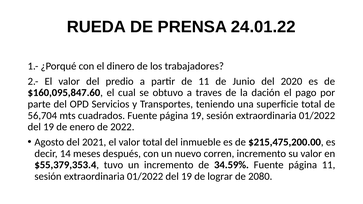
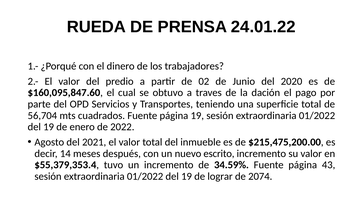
de 11: 11 -> 02
corren: corren -> escrito
página 11: 11 -> 43
2080: 2080 -> 2074
